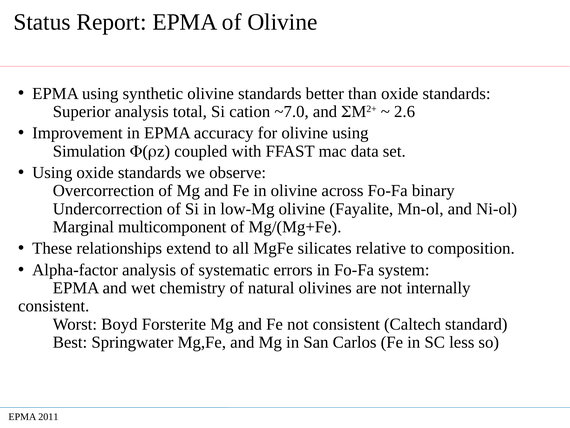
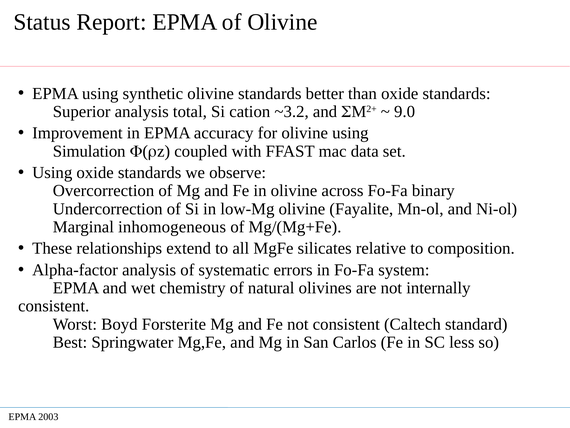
~7.0: ~7.0 -> ~3.2
2.6: 2.6 -> 9.0
multicomponent: multicomponent -> inhomogeneous
2011: 2011 -> 2003
